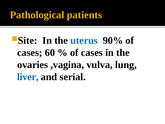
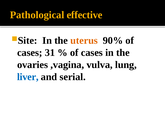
patients: patients -> effective
uterus colour: blue -> orange
60: 60 -> 31
